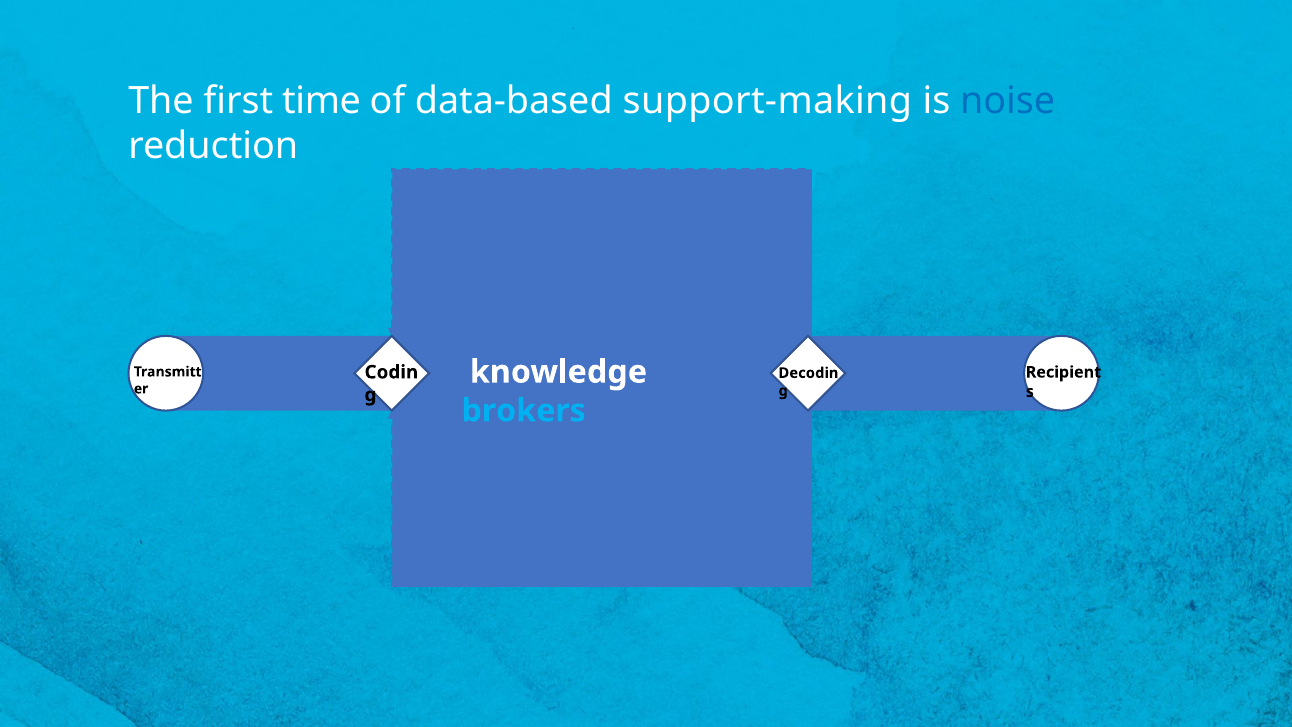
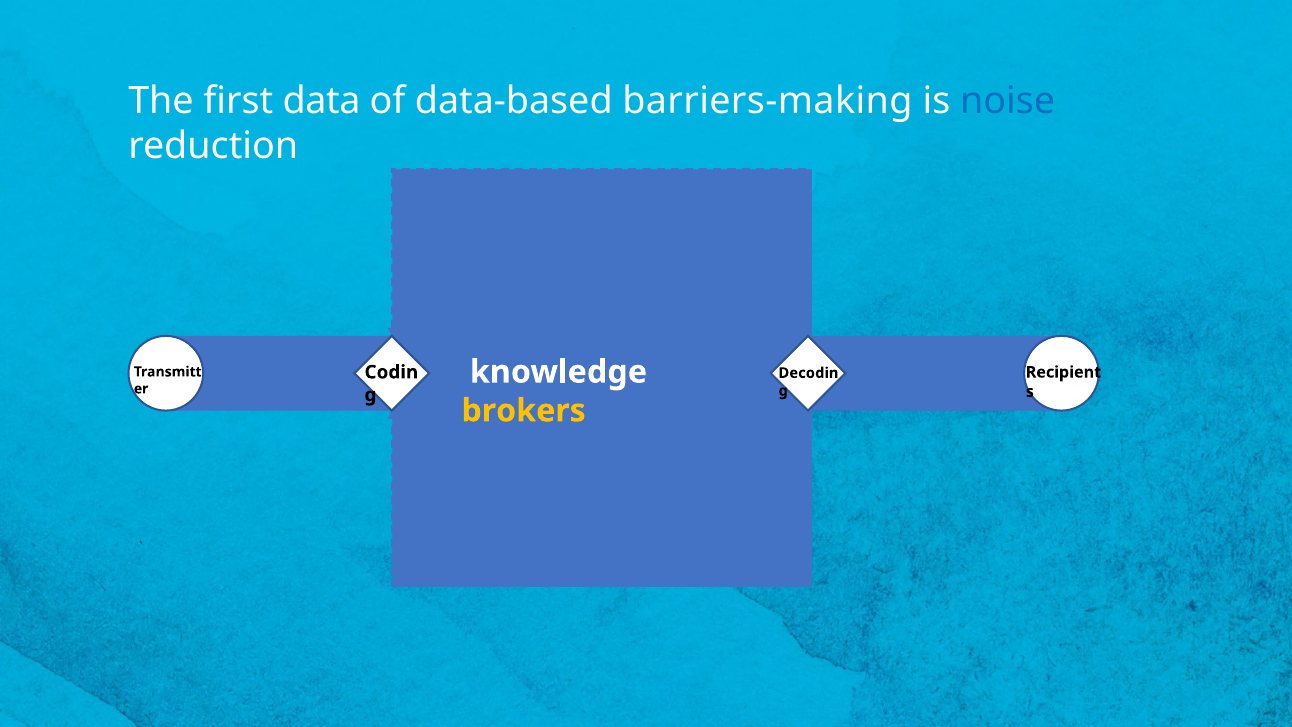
first time: time -> data
support-making: support-making -> barriers-making
brokers colour: light blue -> yellow
